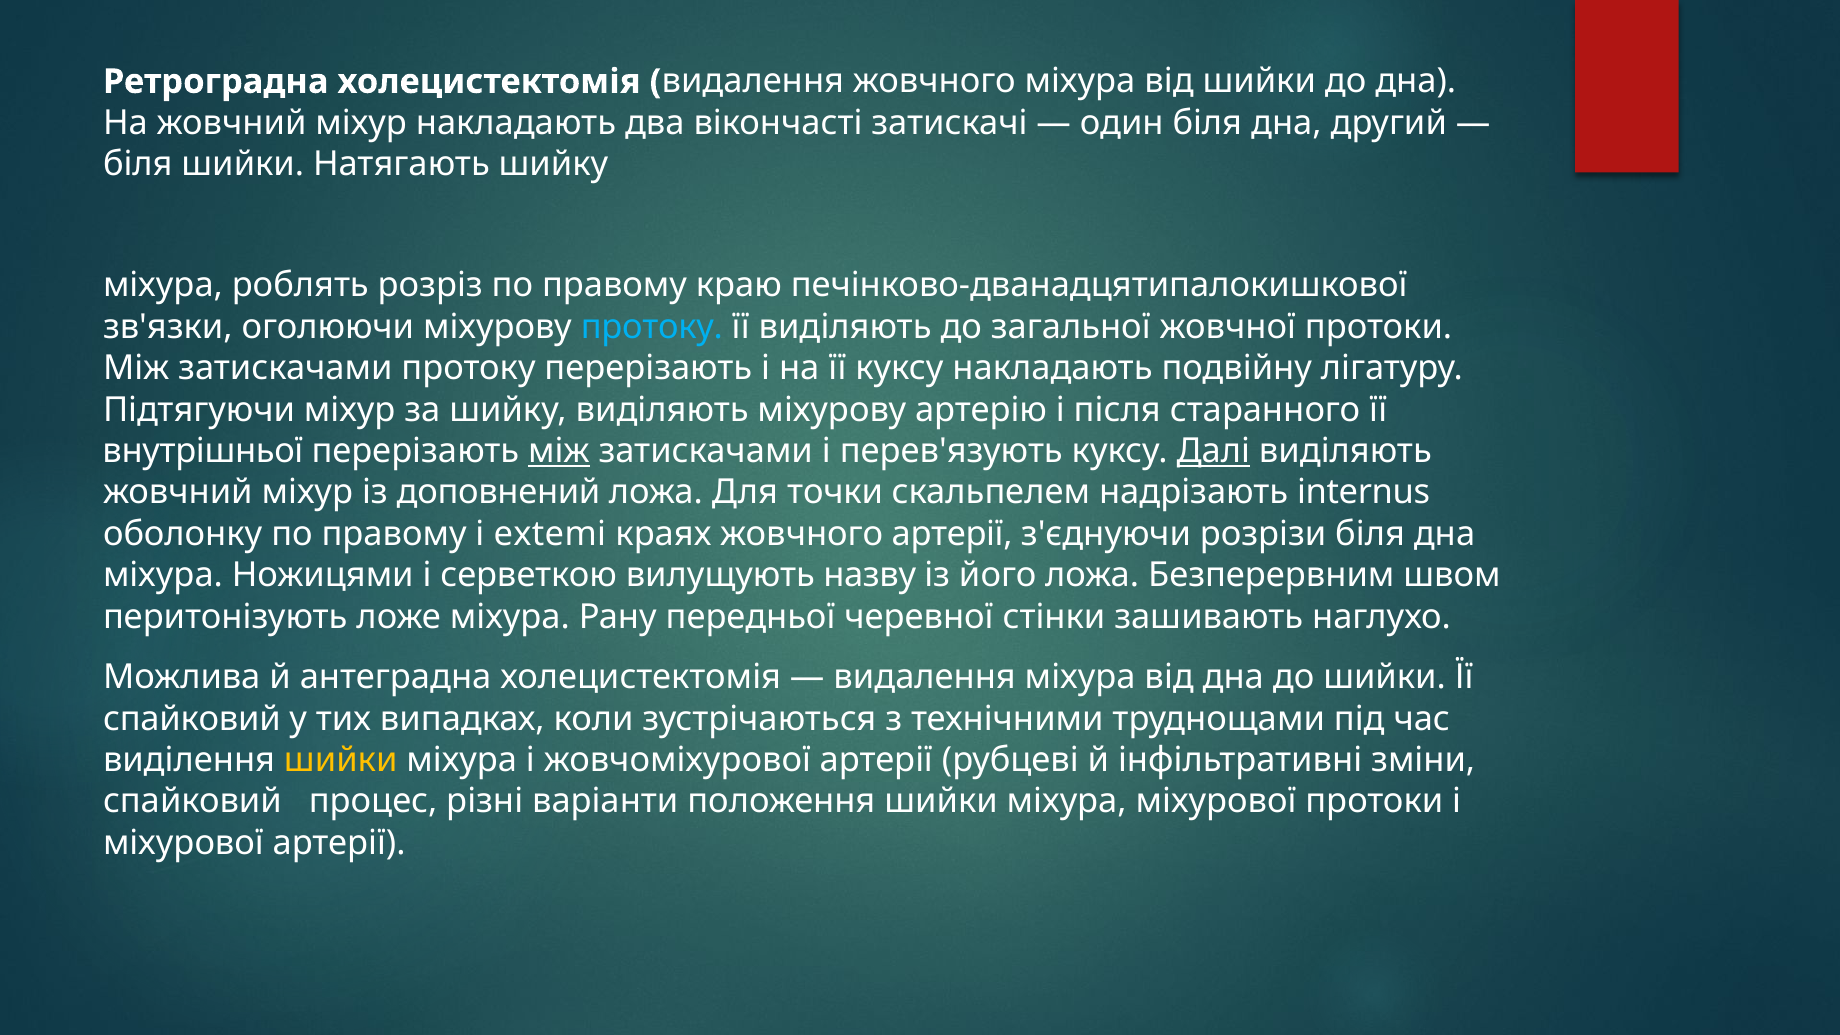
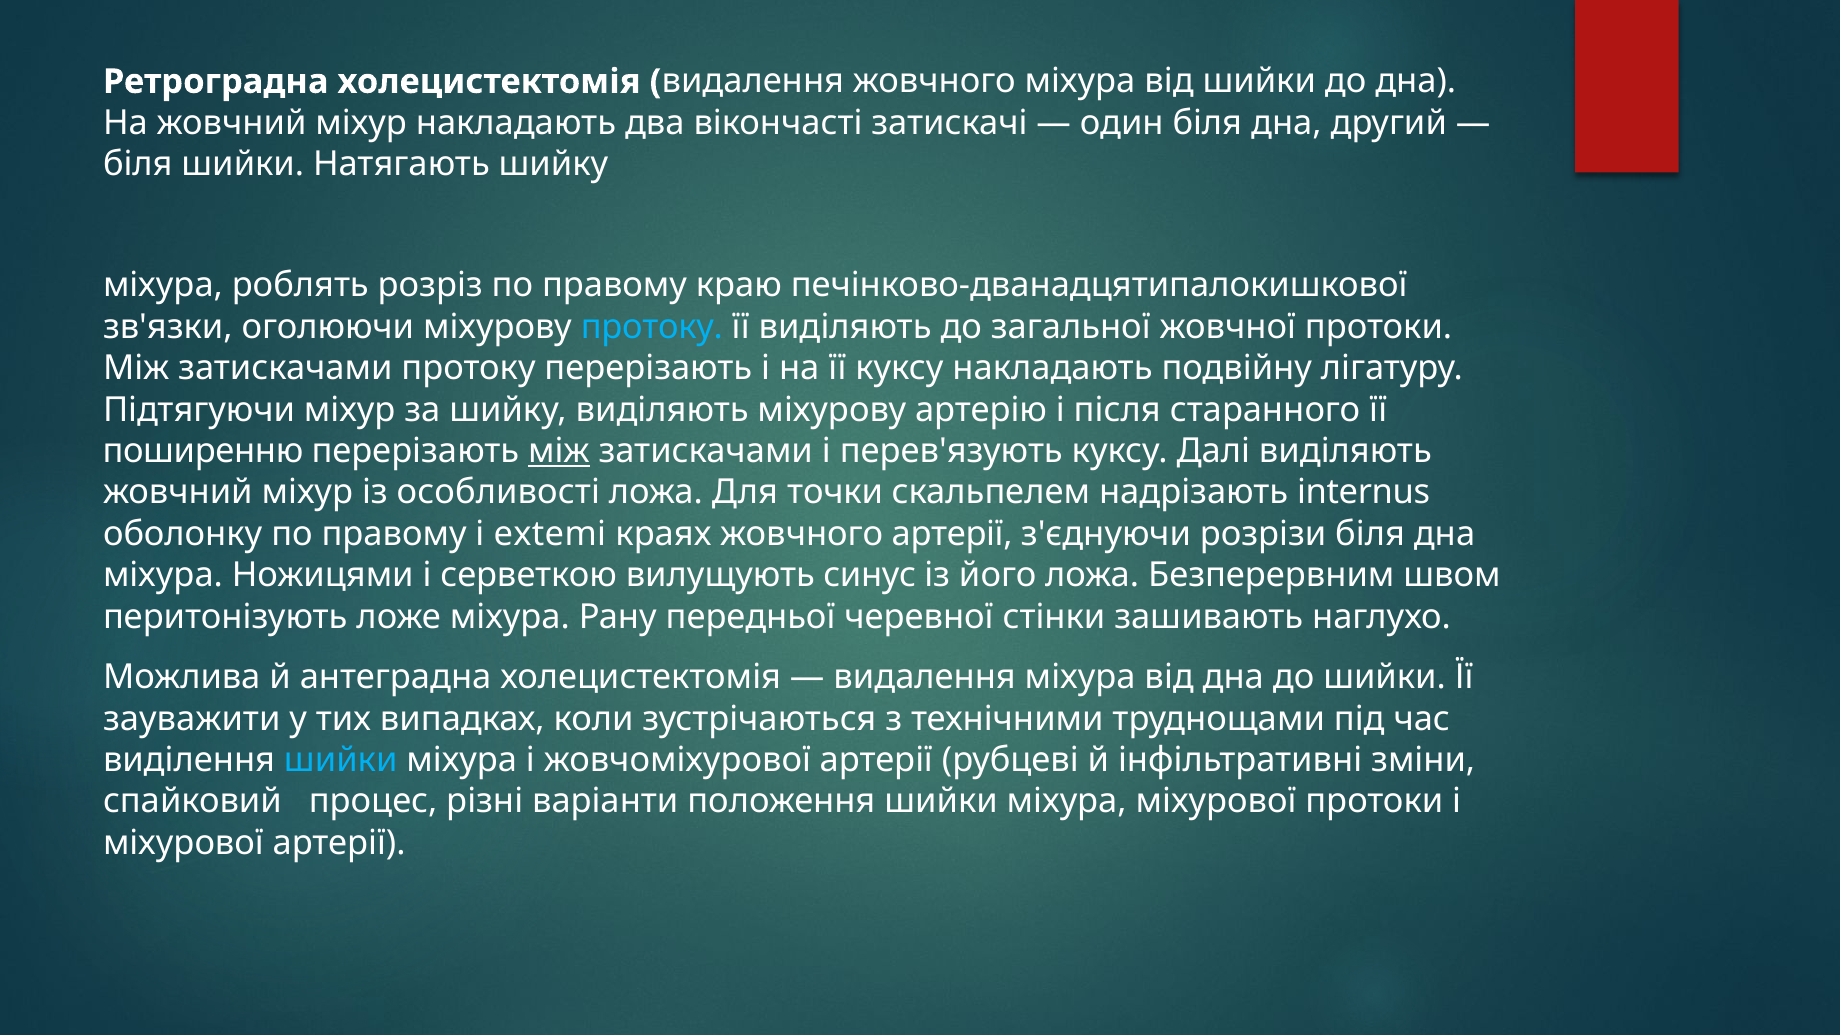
внутрішньої: внутрішньої -> поширенню
Далі underline: present -> none
доповнений: доповнений -> особливості
назву: назву -> синус
спайковий at (192, 719): спайковий -> зауважити
шийки at (341, 760) colour: yellow -> light blue
